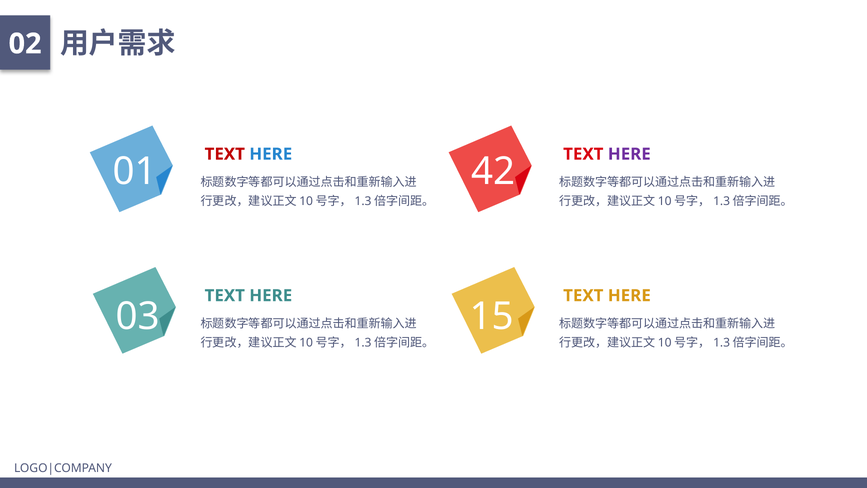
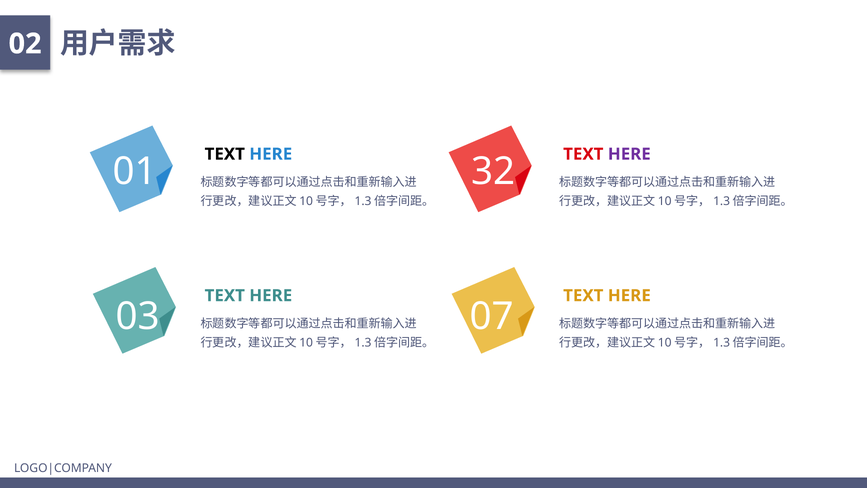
TEXT at (225, 154) colour: red -> black
42: 42 -> 32
15: 15 -> 07
